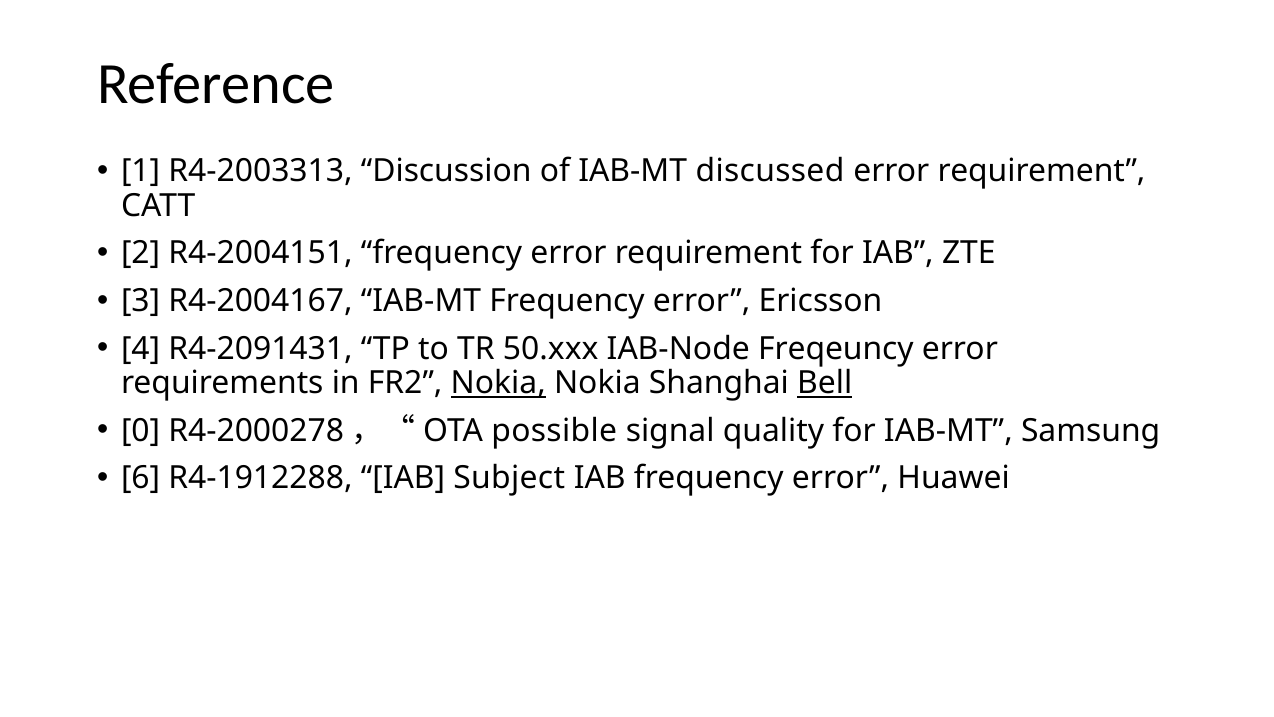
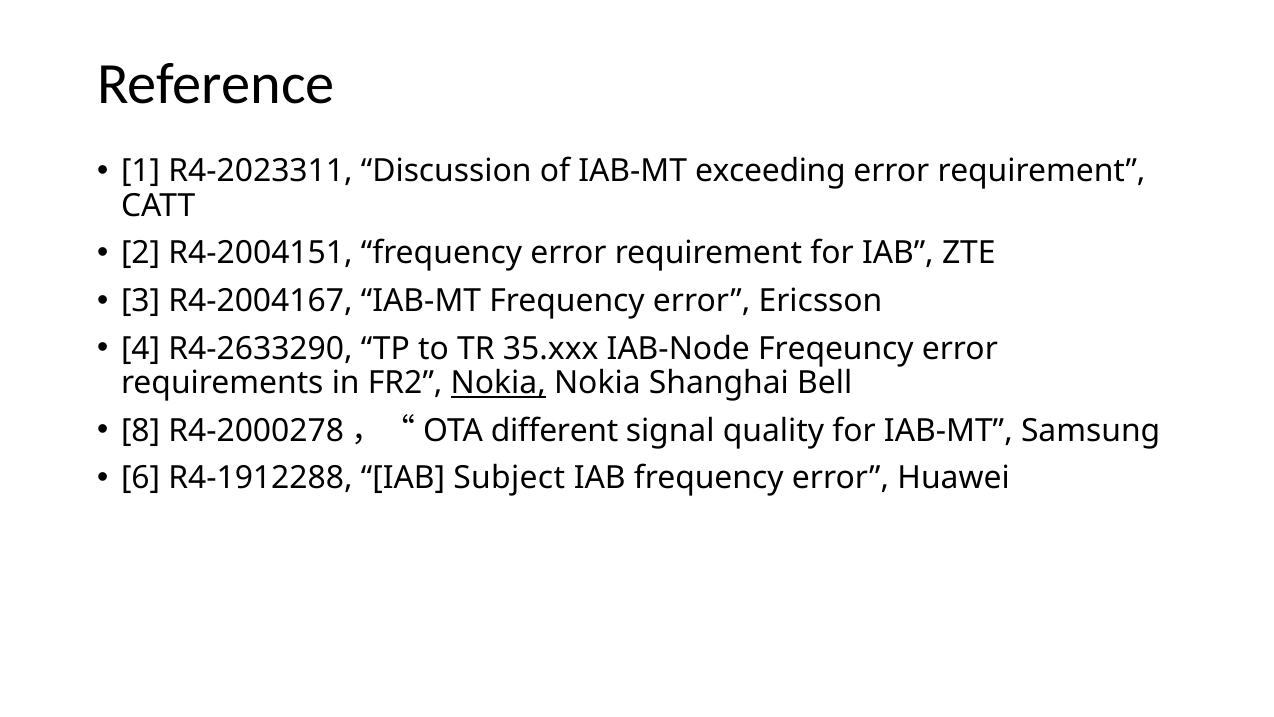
R4-2003313: R4-2003313 -> R4-2023311
discussed: discussed -> exceeding
R4-2091431: R4-2091431 -> R4-2633290
50.xxx: 50.xxx -> 35.xxx
Bell underline: present -> none
0: 0 -> 8
possible: possible -> different
